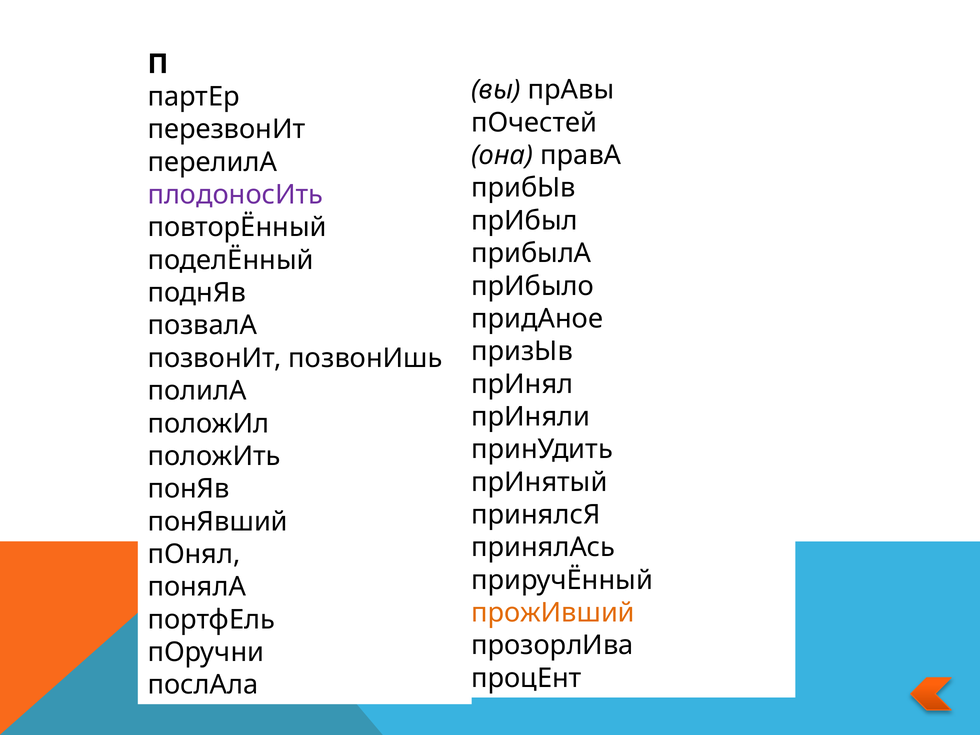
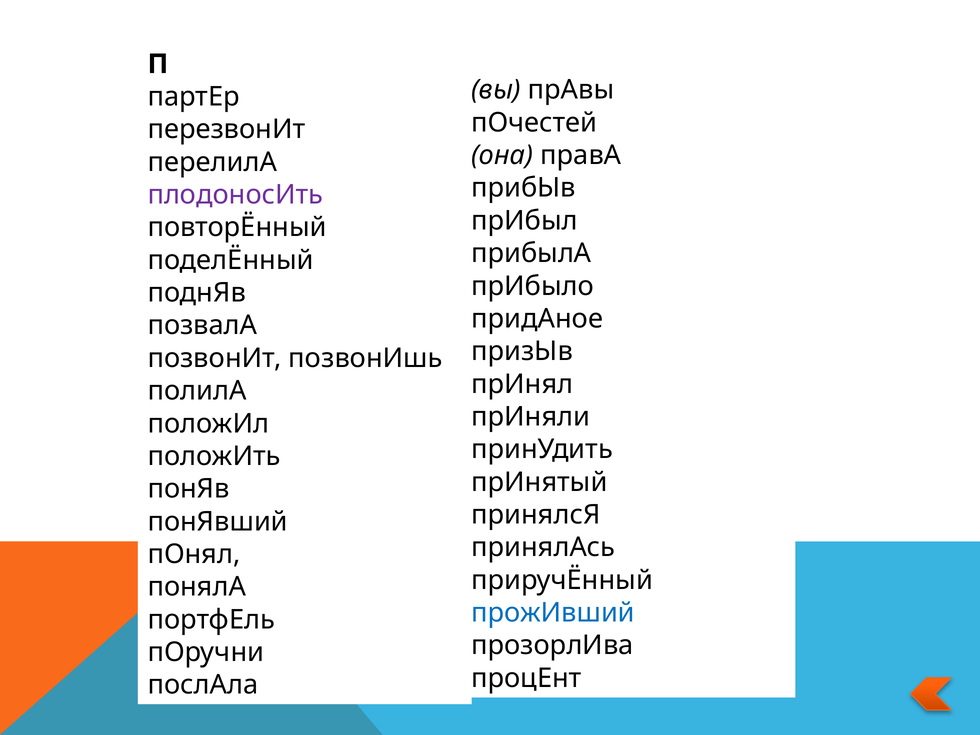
прожИвший colour: orange -> blue
